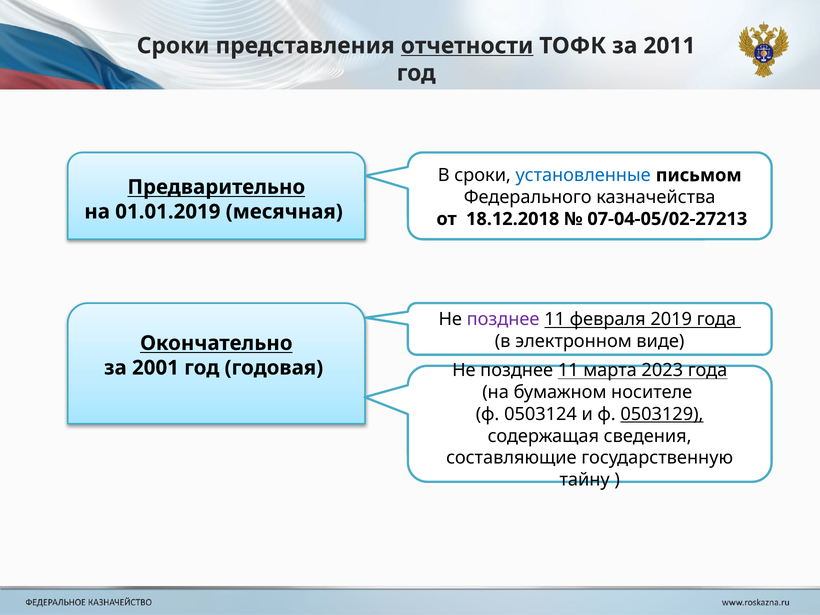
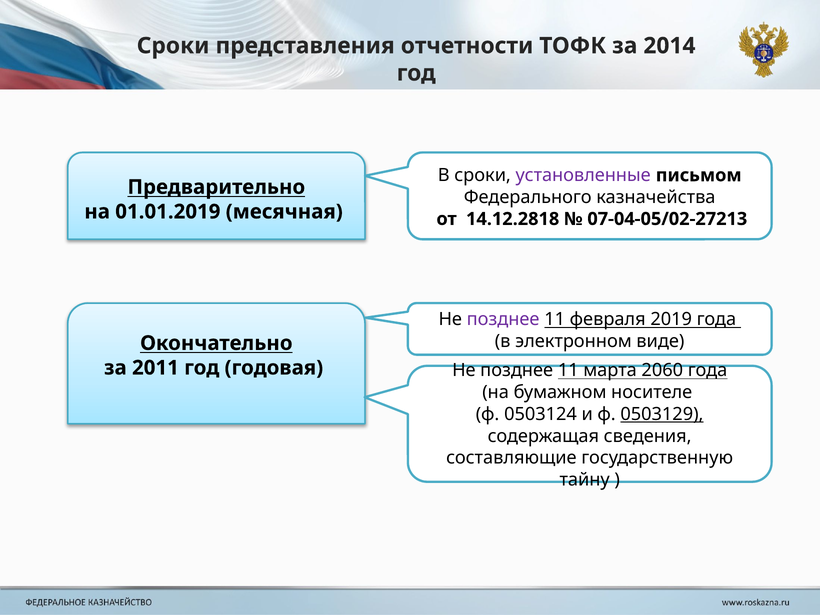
отчетности underline: present -> none
2011: 2011 -> 2014
установленные colour: blue -> purple
18.12.2018: 18.12.2018 -> 14.12.2818
2001: 2001 -> 2011
2023: 2023 -> 2060
